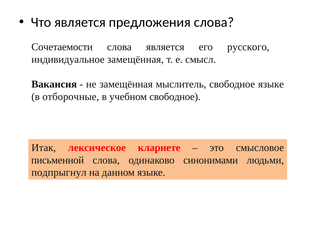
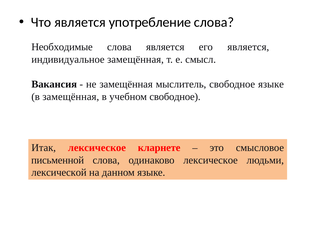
предложения: предложения -> употребление
Сочетаемости: Сочетаемости -> Необходимые
его русского: русского -> является
в отборочные: отборочные -> замещённая
одинаково синонимами: синонимами -> лексическое
подпрыгнул: подпрыгнул -> лексической
